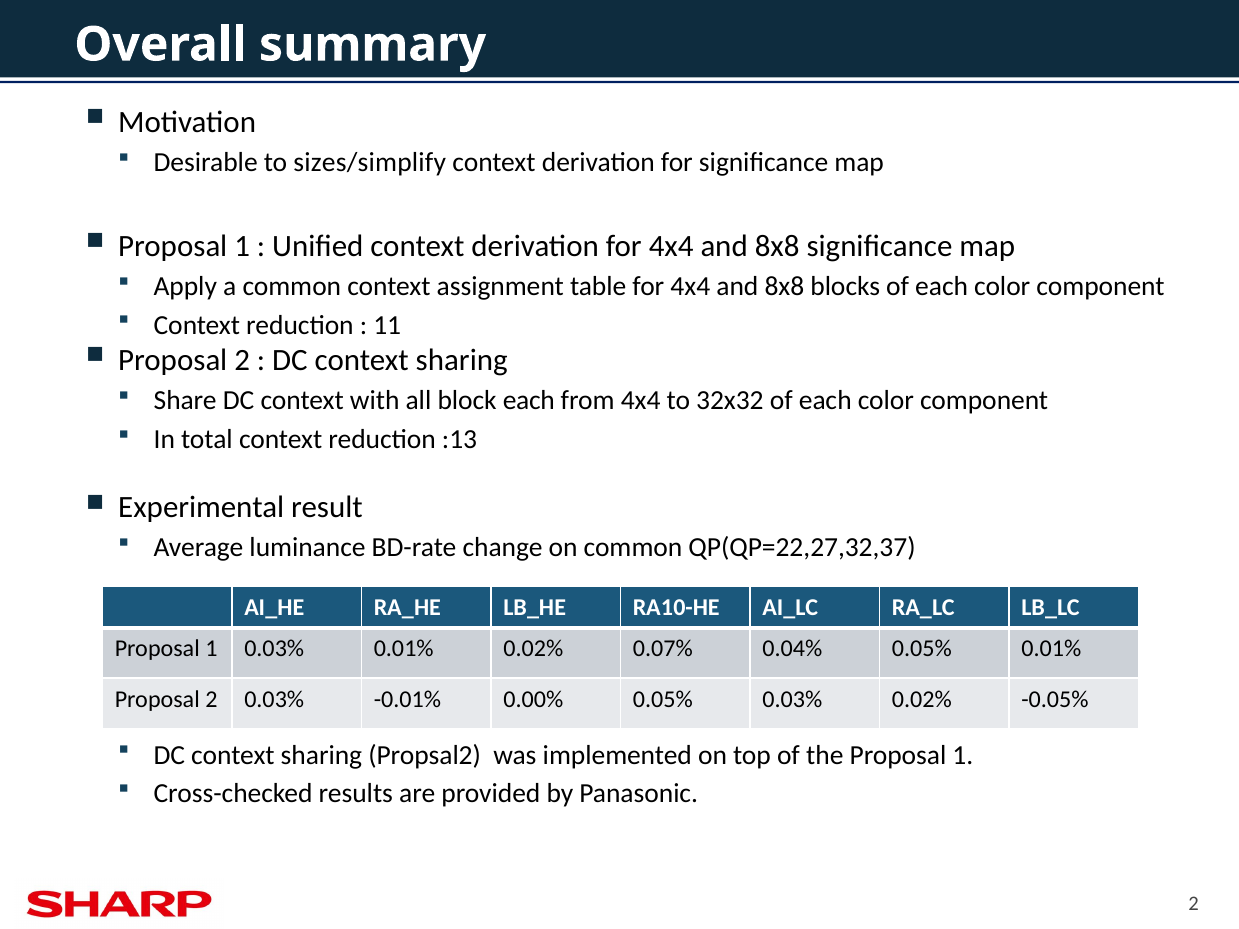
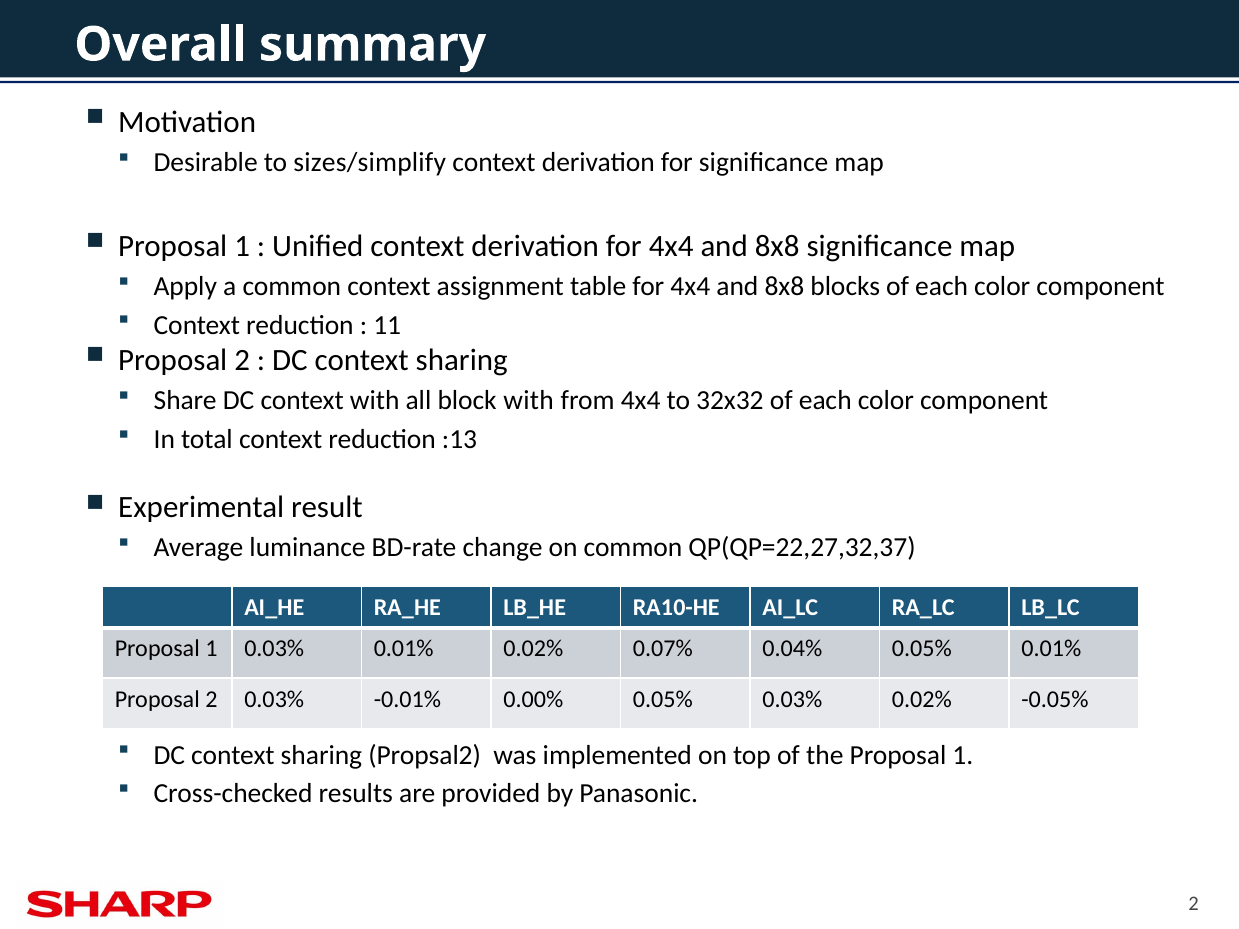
block each: each -> with
